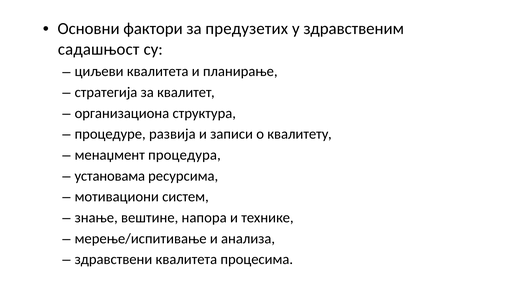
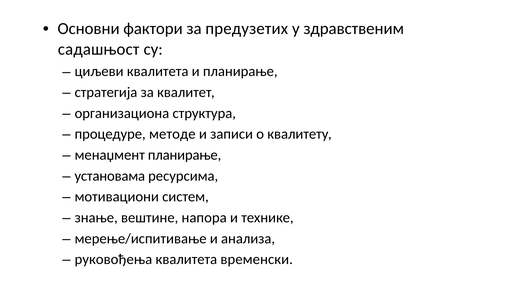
развија: развија -> методе
менаџмент процедура: процедура -> планирање
здравствени: здравствени -> руковођења
процесима: процесима -> временски
